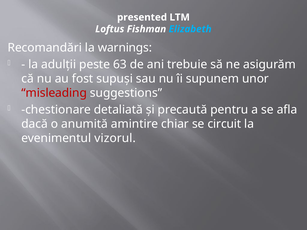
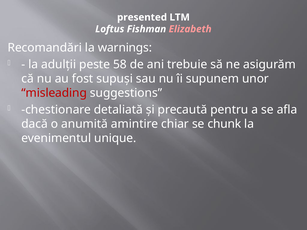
Elizabeth colour: light blue -> pink
63: 63 -> 58
circuit: circuit -> chunk
vizorul: vizorul -> unique
